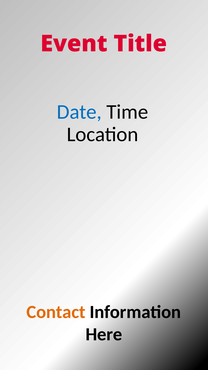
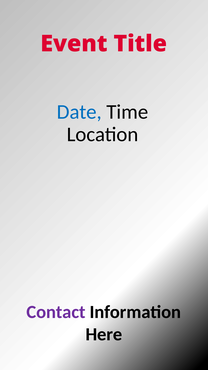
Contact colour: orange -> purple
